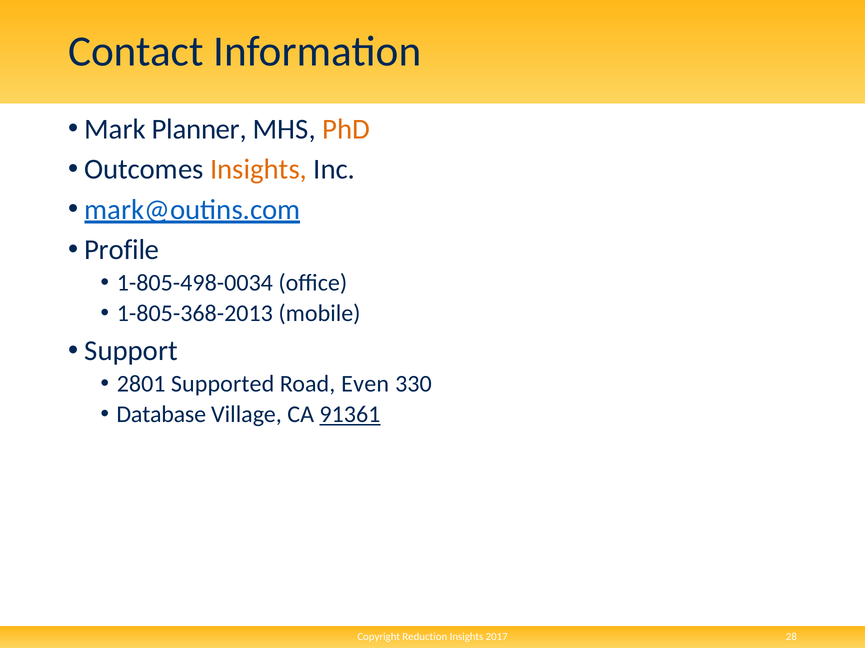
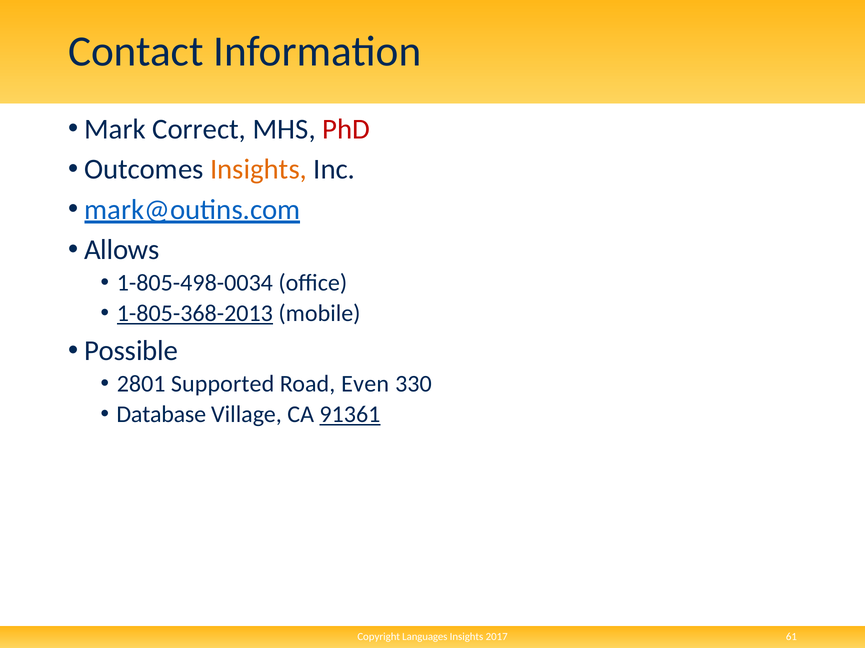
Planner: Planner -> Correct
PhD colour: orange -> red
Profile: Profile -> Allows
1-805-368-2013 underline: none -> present
Support: Support -> Possible
Reduction: Reduction -> Languages
28: 28 -> 61
